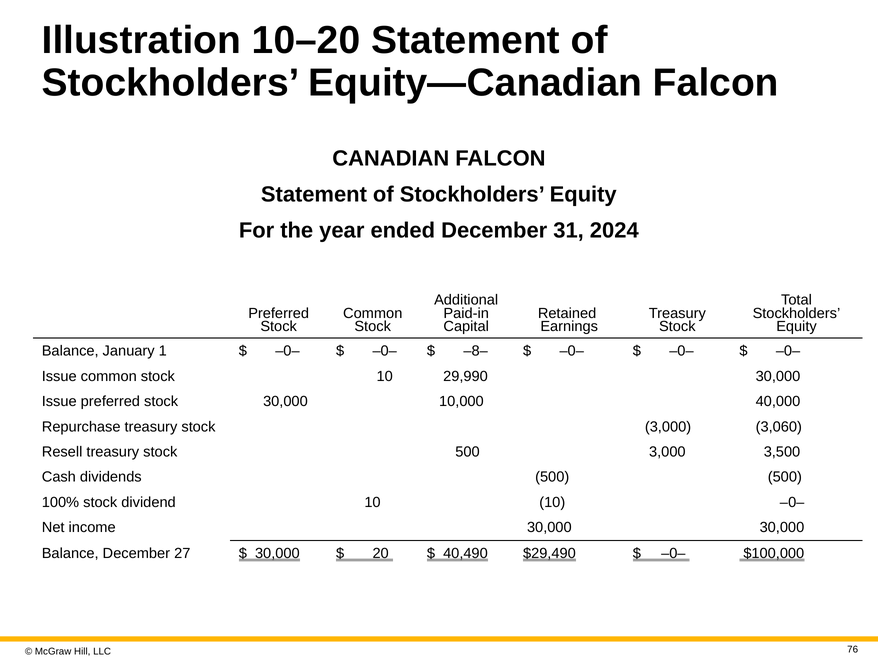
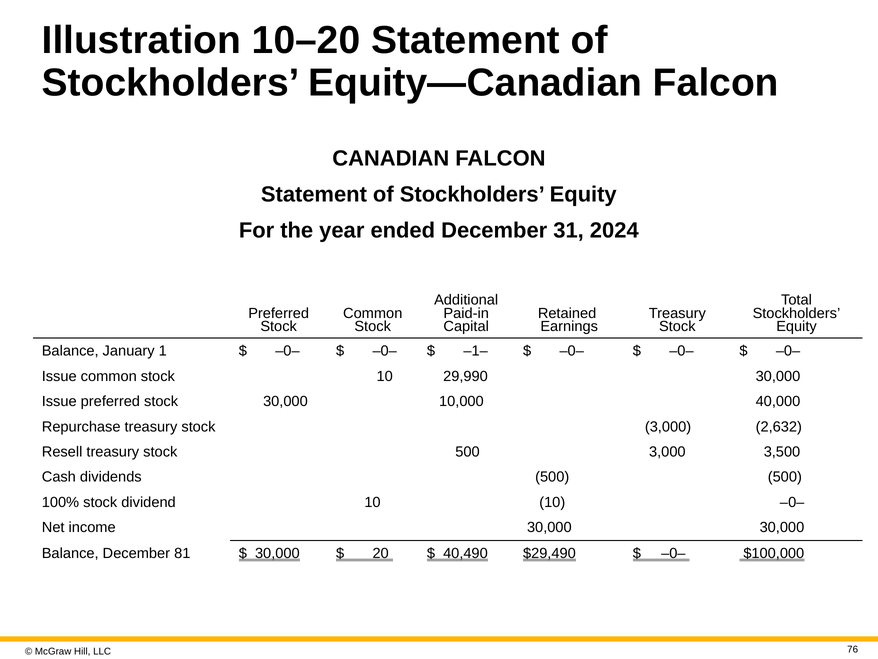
–8–: –8– -> –1–
3,060: 3,060 -> 2,632
27: 27 -> 81
